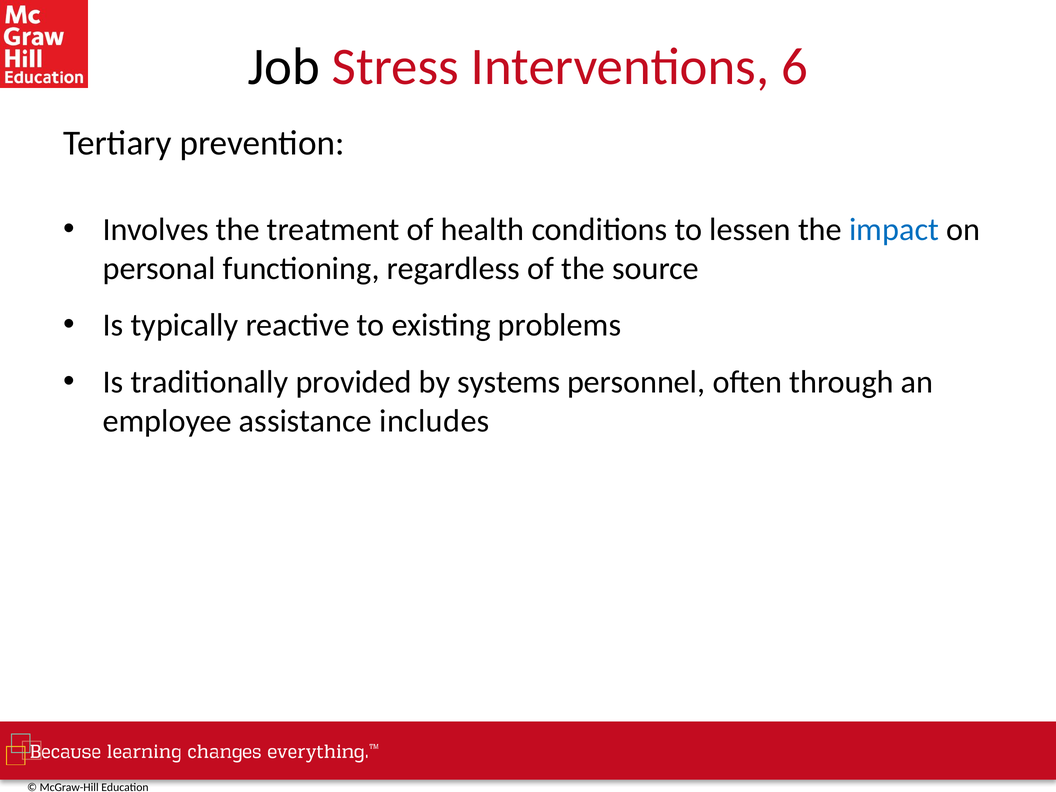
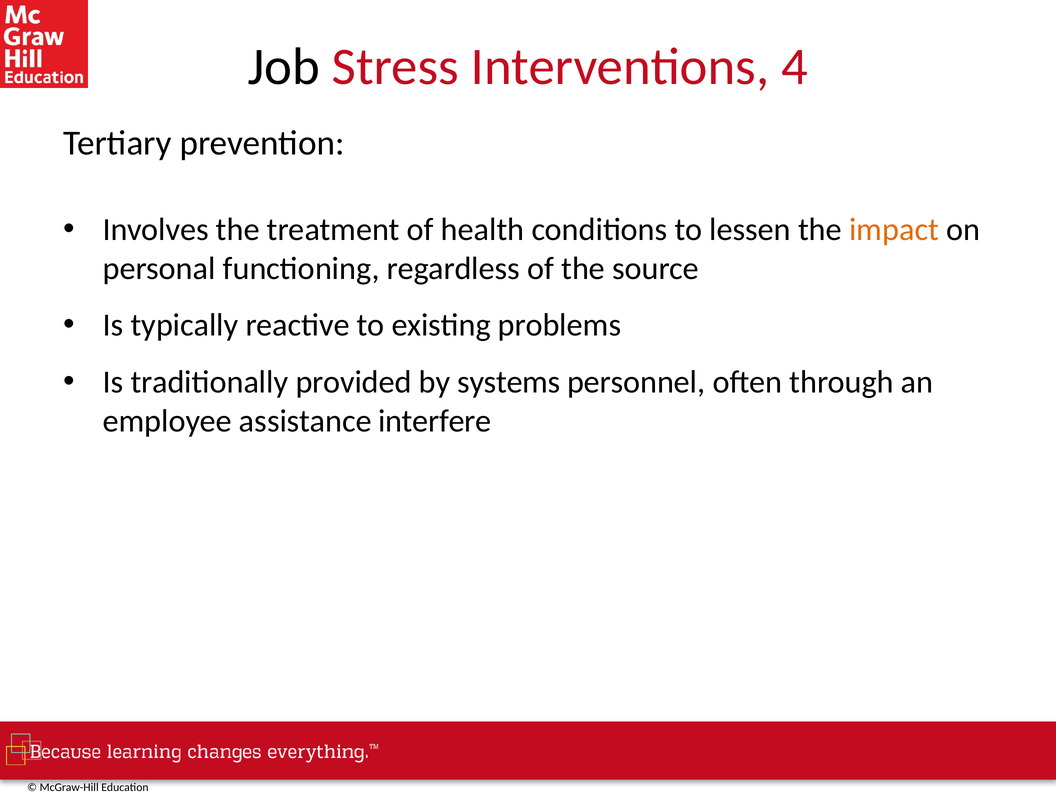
6: 6 -> 4
impact colour: blue -> orange
includes: includes -> interfere
